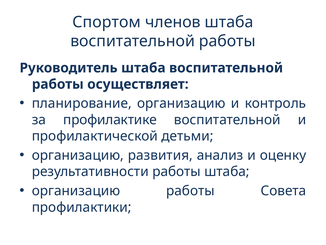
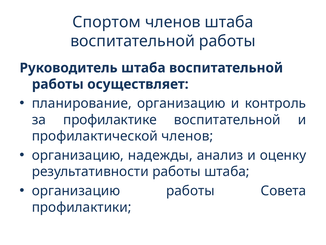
профилактической детьми: детьми -> членов
развития: развития -> надежды
